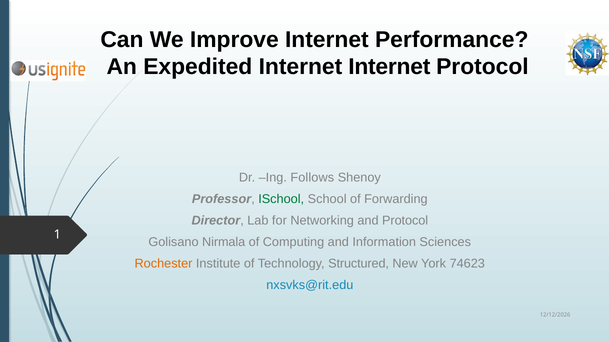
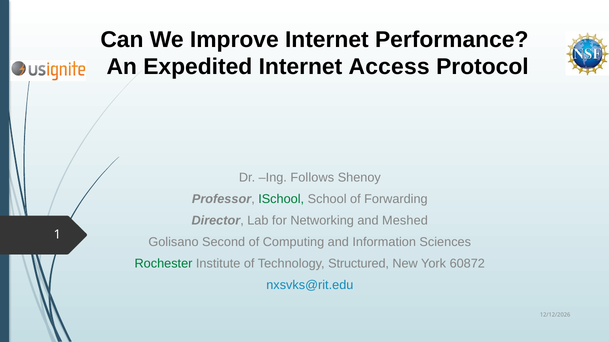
Internet Internet: Internet -> Access
and Protocol: Protocol -> Meshed
Nirmala: Nirmala -> Second
Rochester colour: orange -> green
74623: 74623 -> 60872
